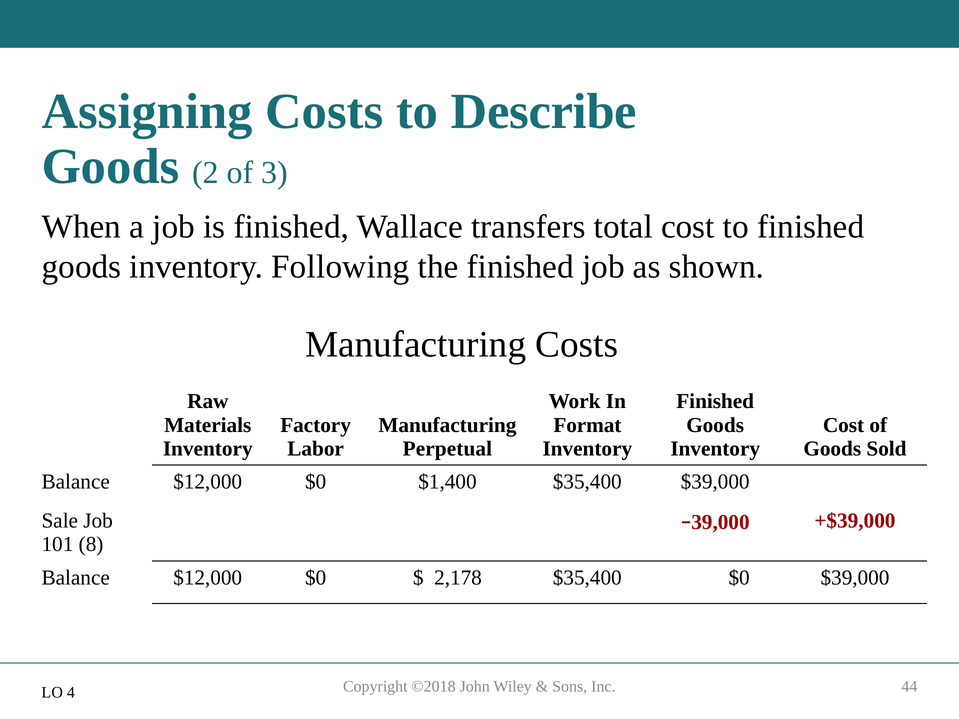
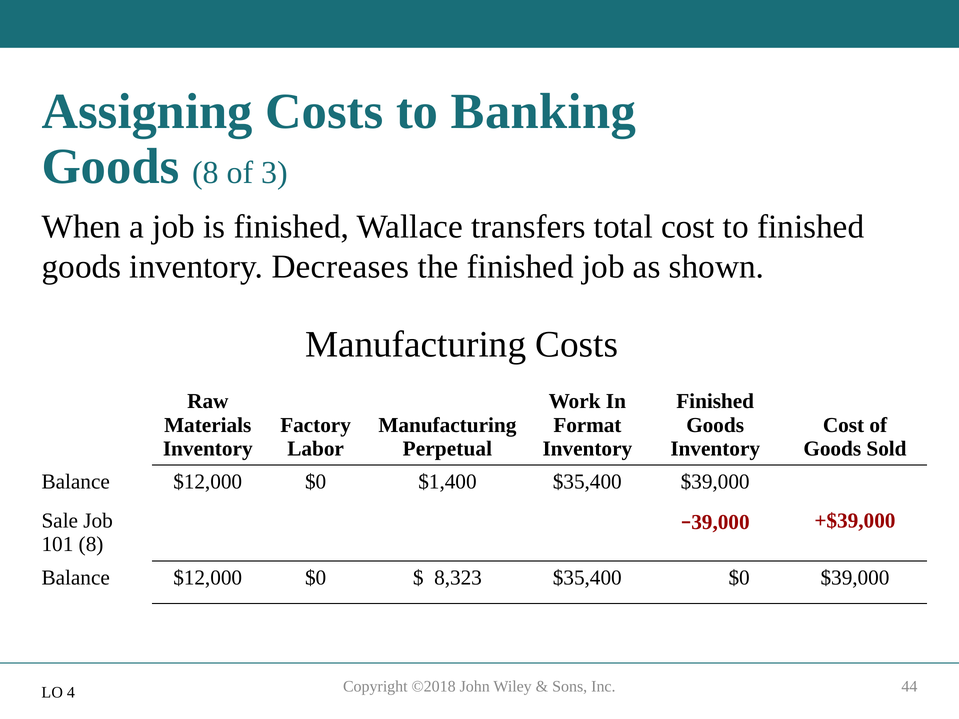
Describe: Describe -> Banking
Goods 2: 2 -> 8
Following: Following -> Decreases
2,178: 2,178 -> 8,323
